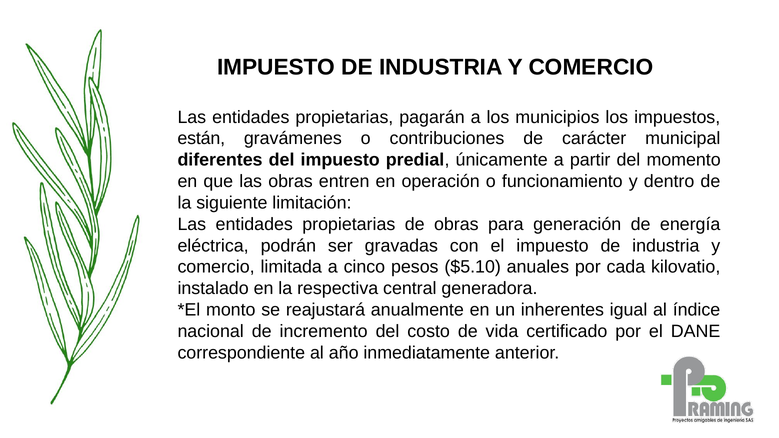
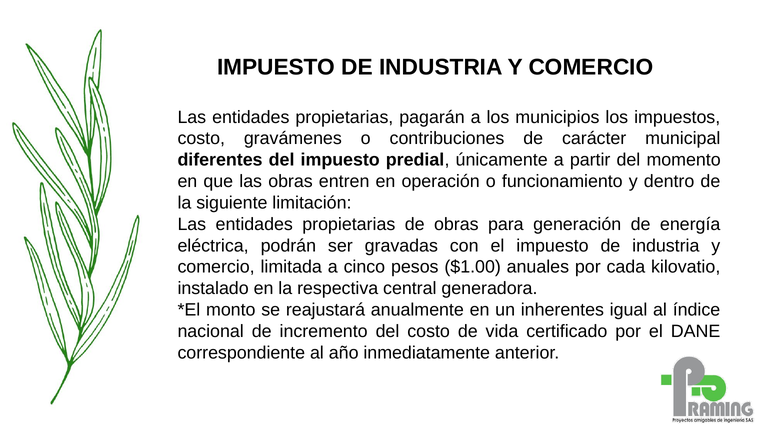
están at (201, 139): están -> costo
$5.10: $5.10 -> $1.00
